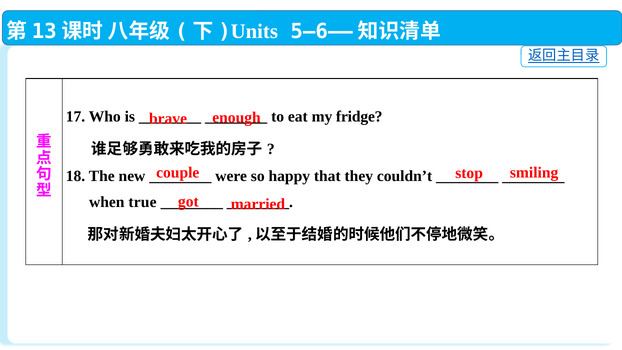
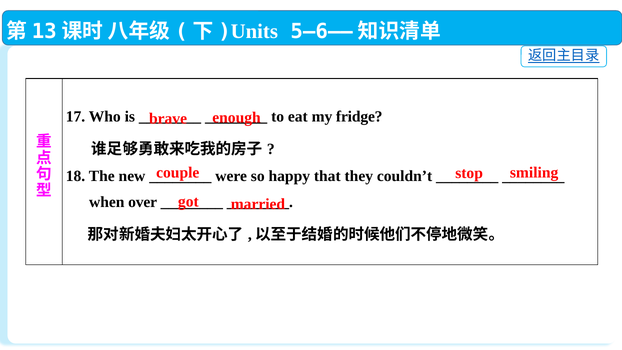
true: true -> over
